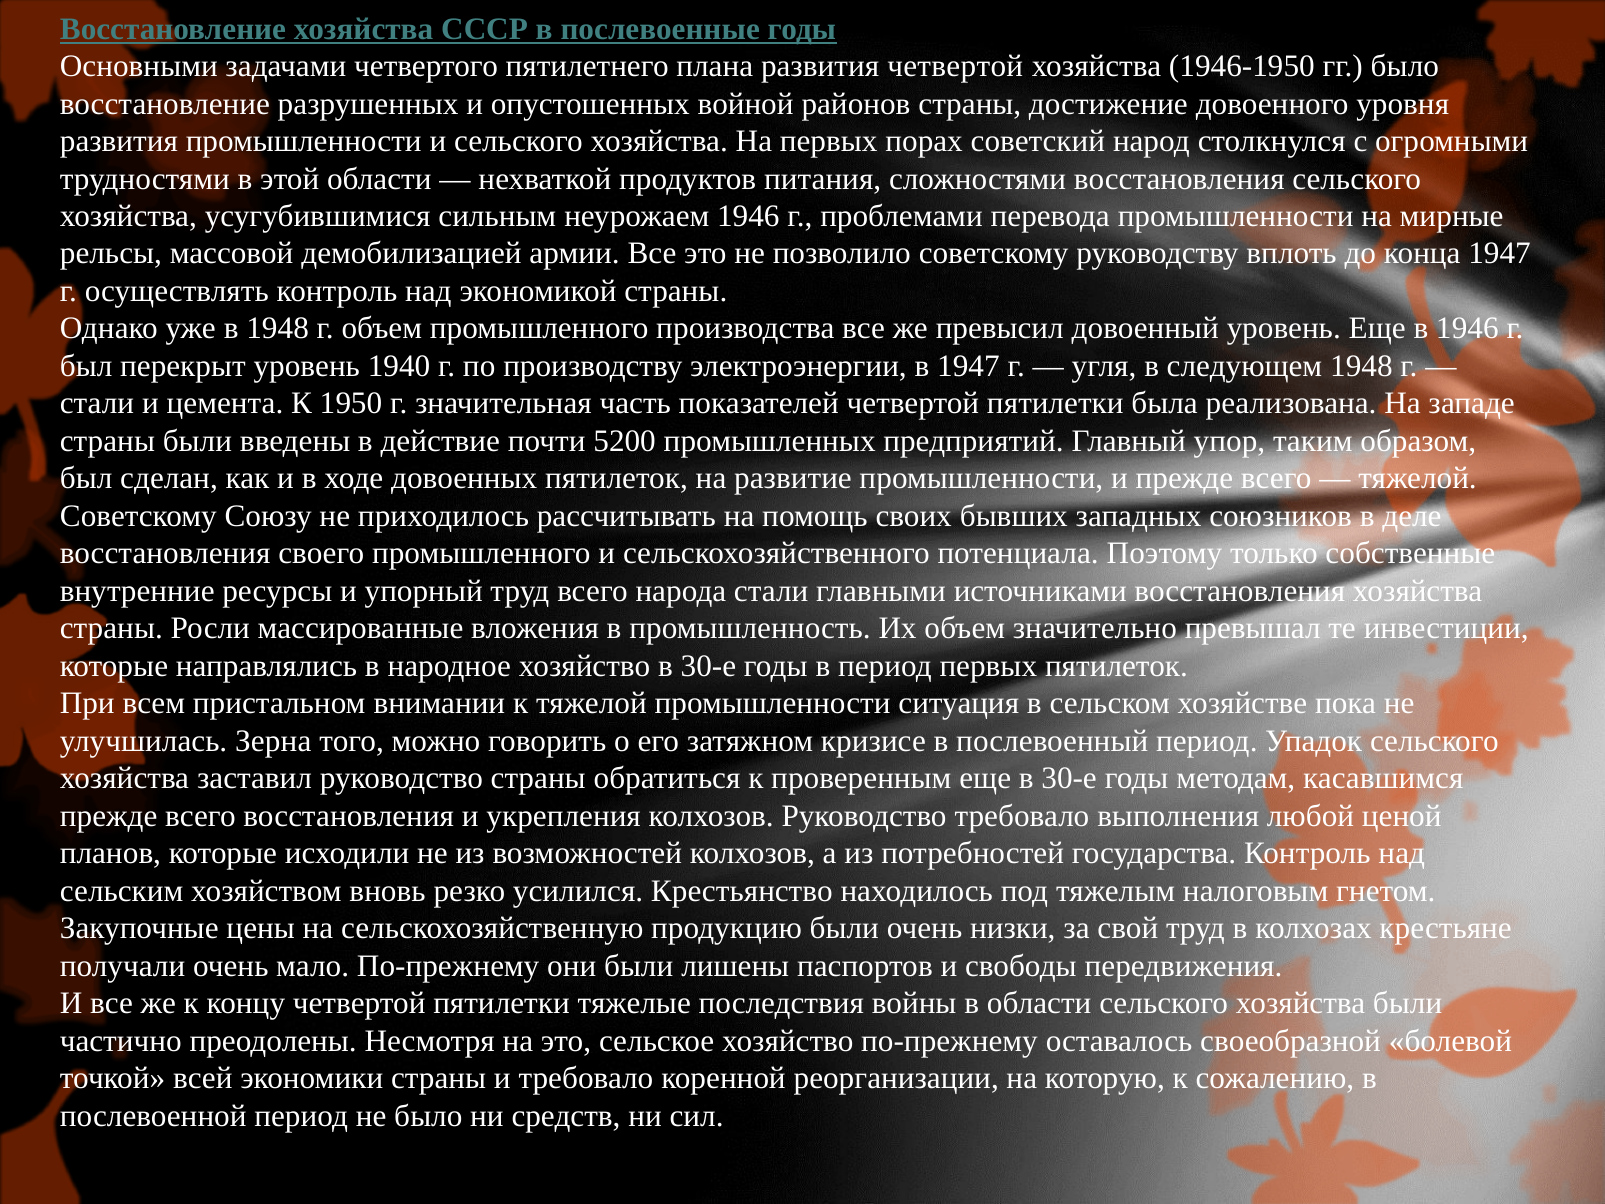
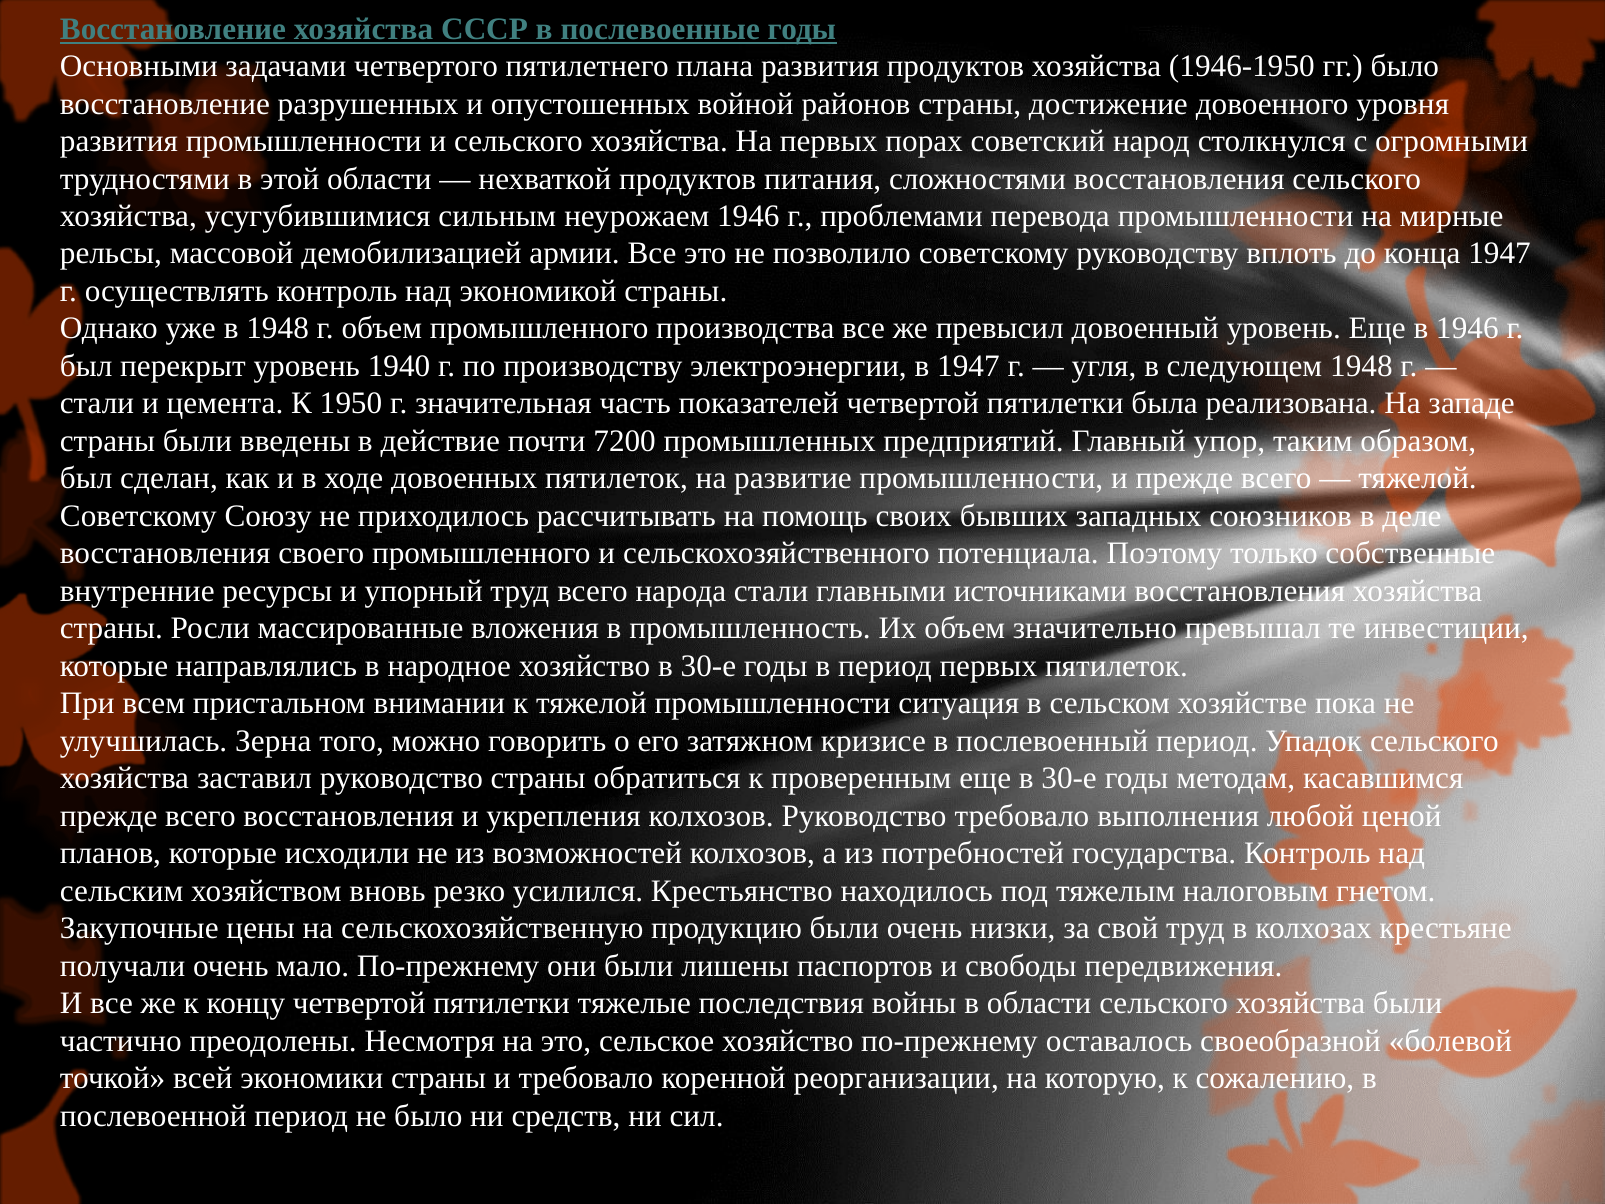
развития четвертой: четвертой -> продуктов
5200: 5200 -> 7200
